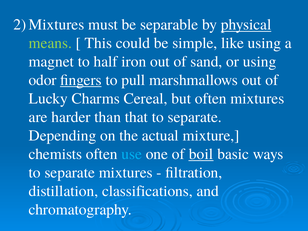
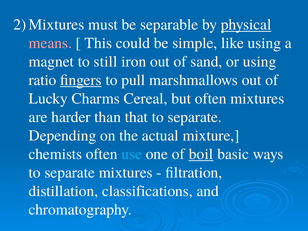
means colour: light green -> pink
half: half -> still
odor: odor -> ratio
